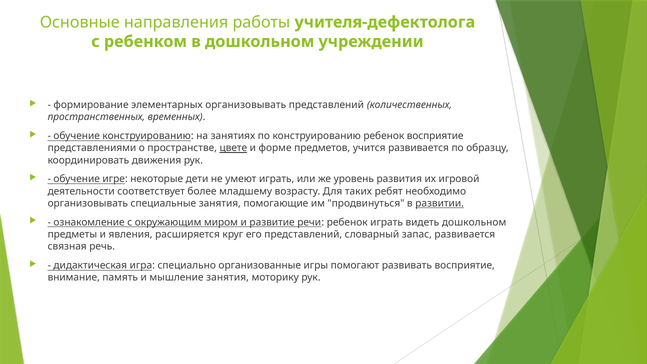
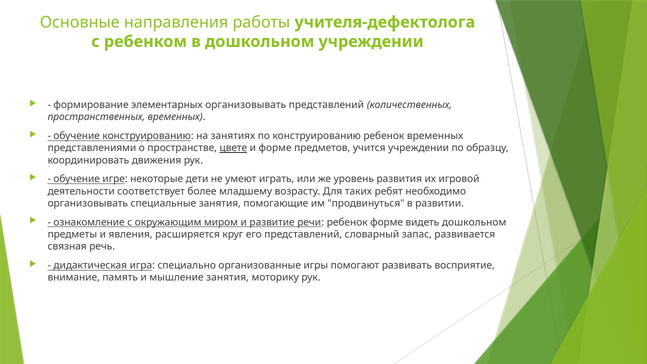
ребенок восприятие: восприятие -> временных
учится развивается: развивается -> учреждении
развитии underline: present -> none
ребенок играть: играть -> форме
